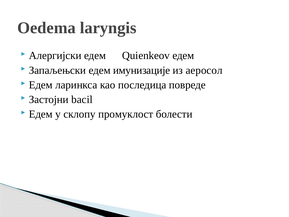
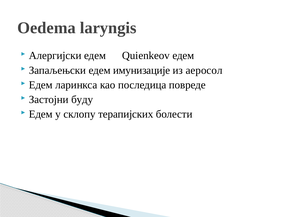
bacil: bacil -> буду
промуклост: промуклост -> терапијских
